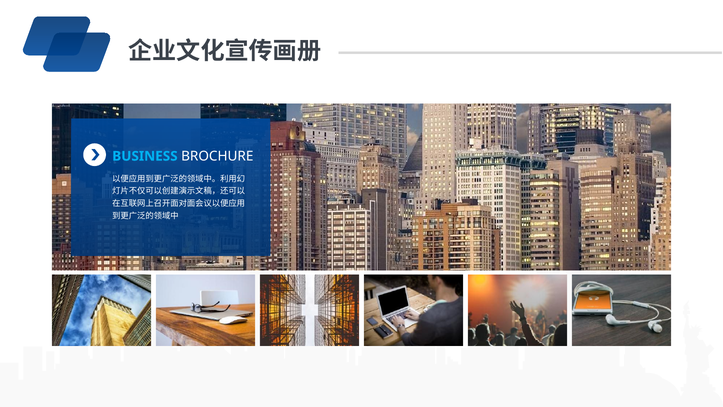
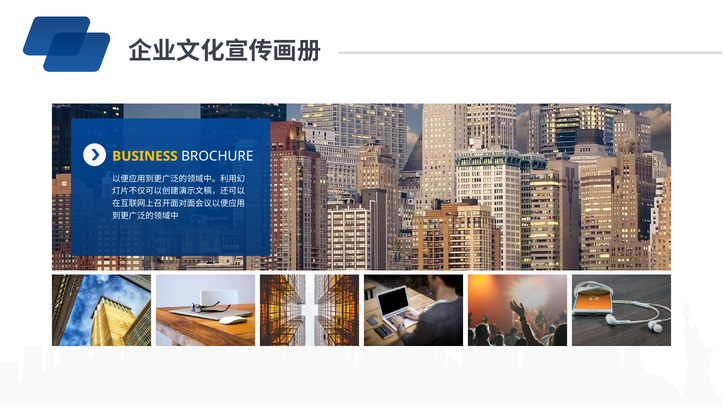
BUSINESS colour: light blue -> yellow
